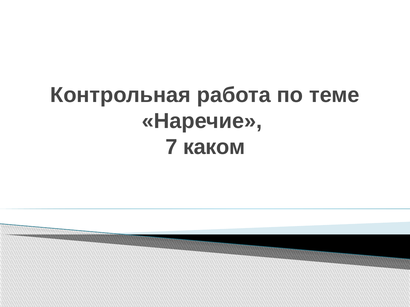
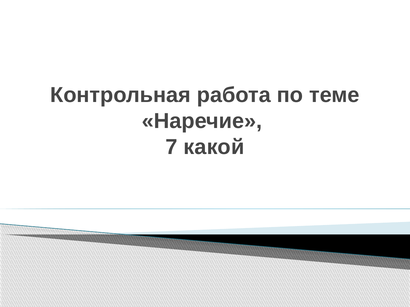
каком: каком -> какой
